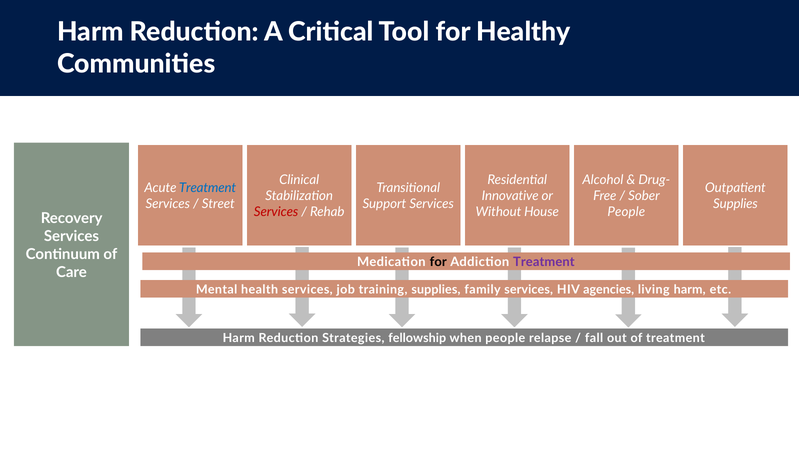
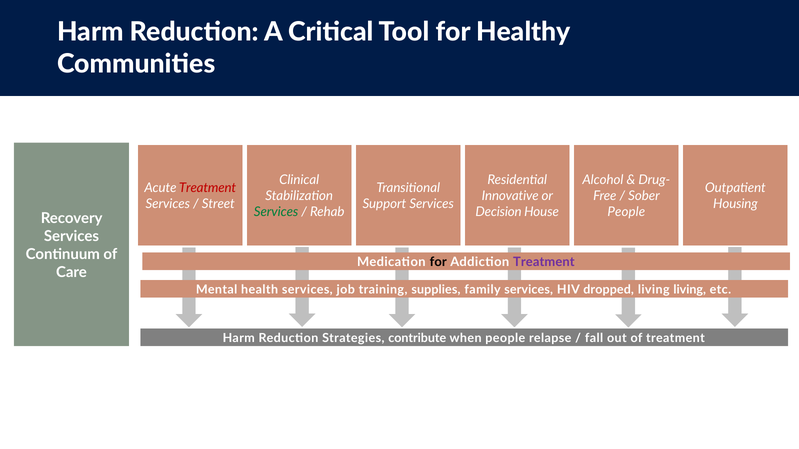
Treatment at (208, 188) colour: blue -> red
Supplies at (735, 204): Supplies -> Housing
Services at (276, 212) colour: red -> green
Without: Without -> Decision
agencies: agencies -> dropped
living harm: harm -> living
fellowship: fellowship -> contribute
